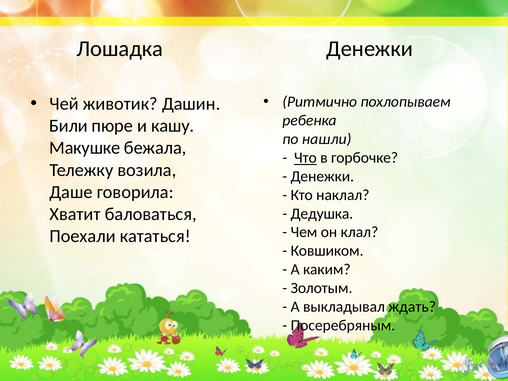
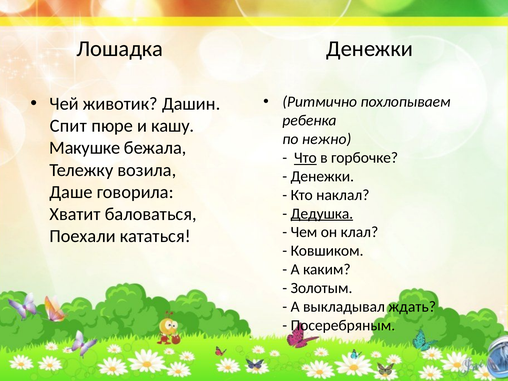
Били: Били -> Спит
нашли: нашли -> нежно
Дедушка underline: none -> present
